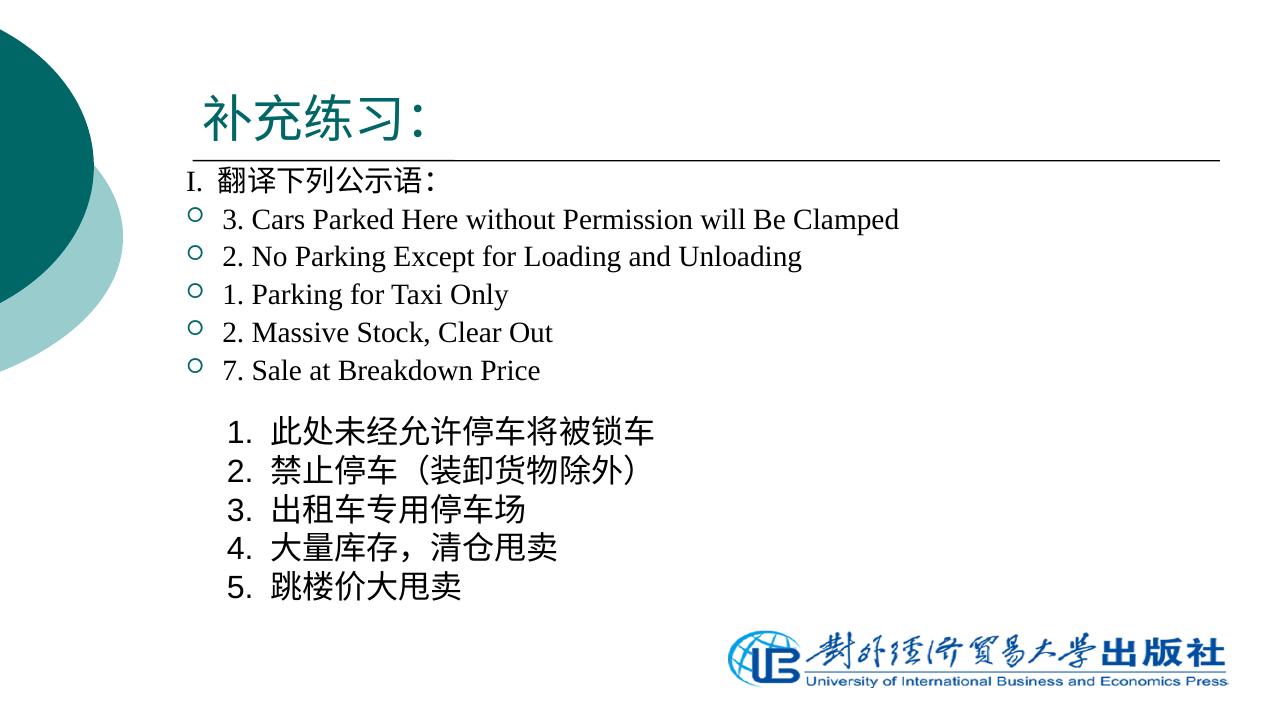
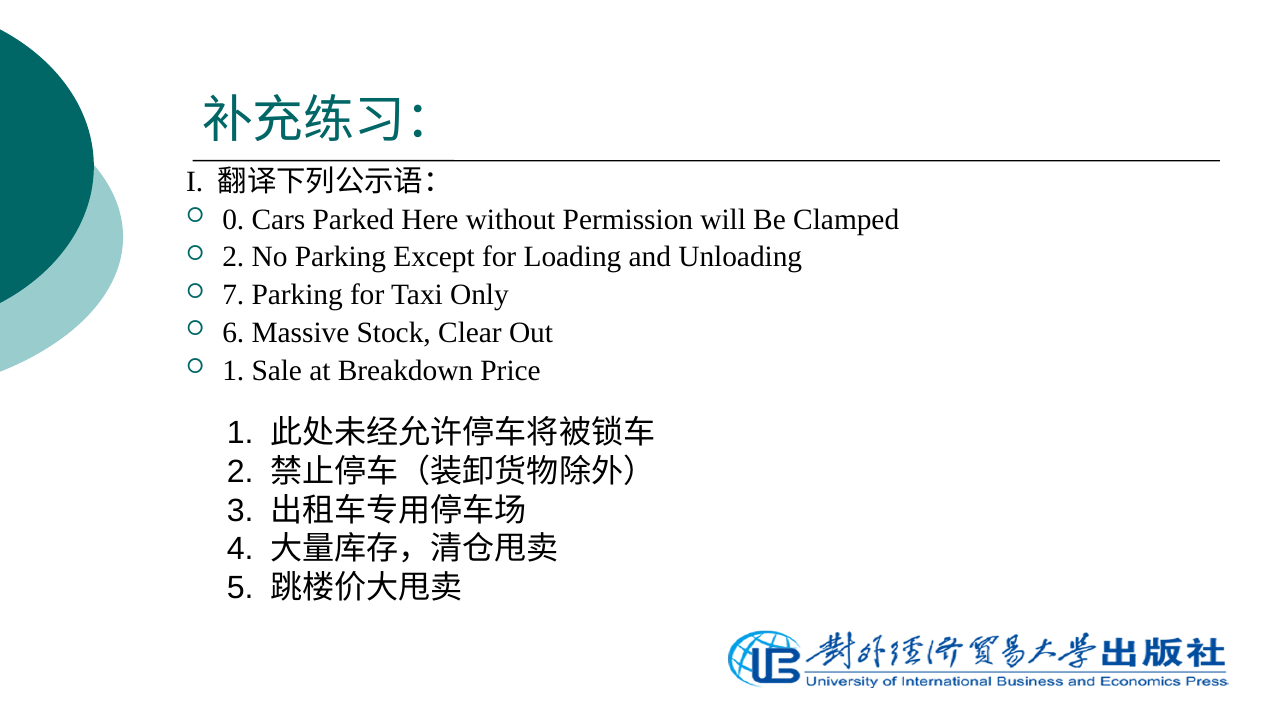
3 at (233, 219): 3 -> 0
1 at (233, 295): 1 -> 7
2 at (233, 332): 2 -> 6
7 at (233, 370): 7 -> 1
